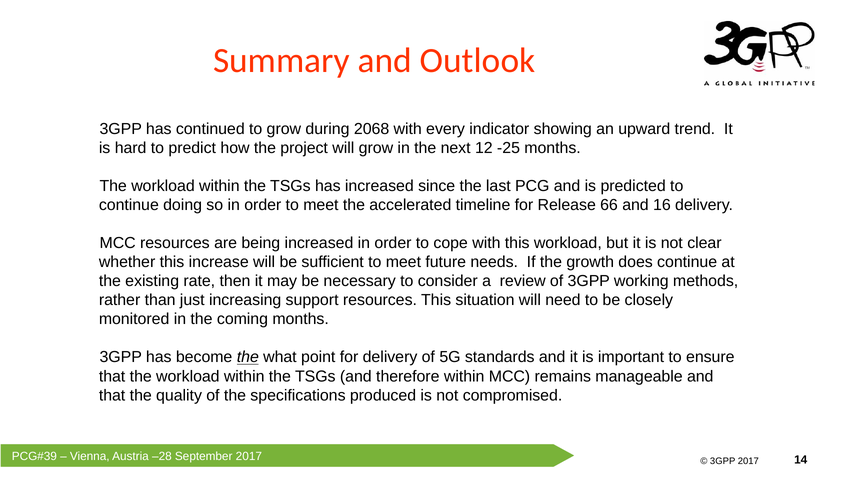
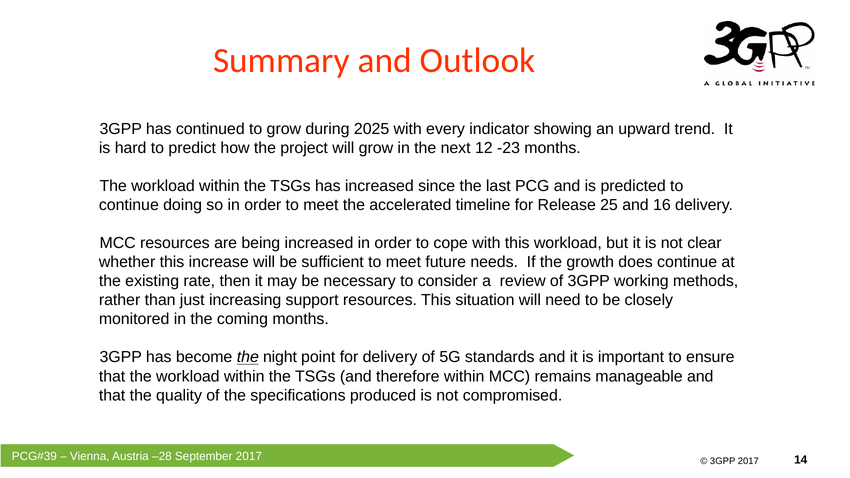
2068: 2068 -> 2025
-25: -25 -> -23
66: 66 -> 25
what: what -> night
